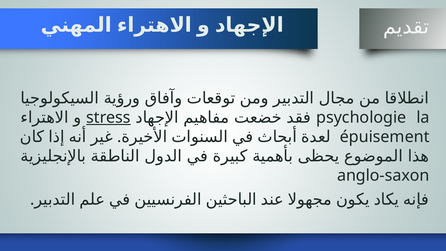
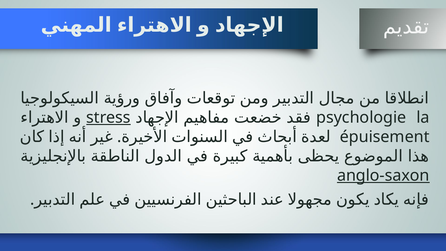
anglo-saxon underline: none -> present
